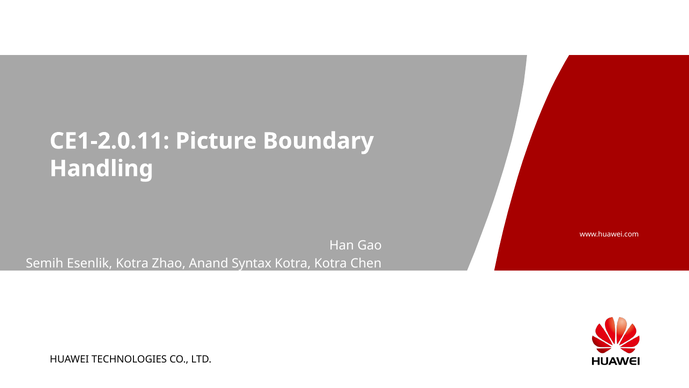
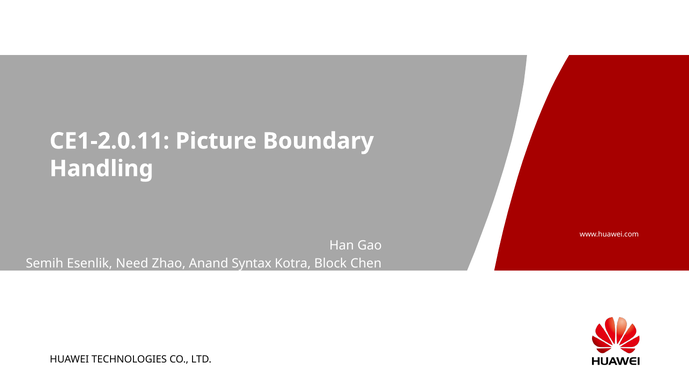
Esenlik Kotra: Kotra -> Need
Kotra Kotra: Kotra -> Block
